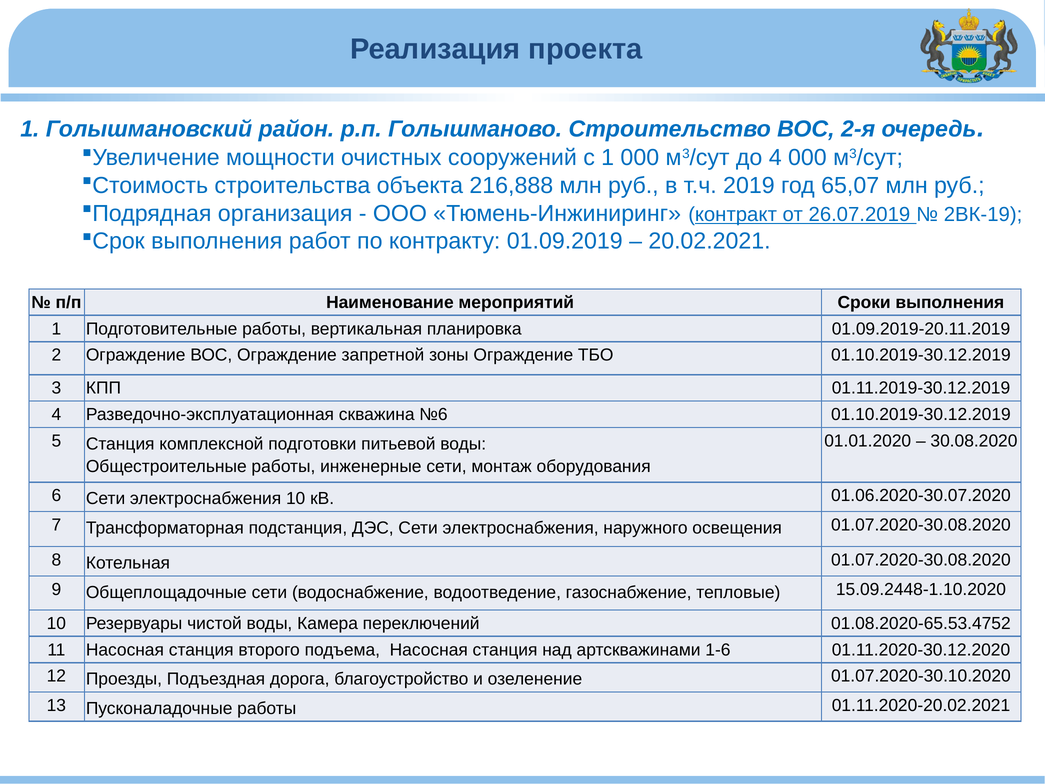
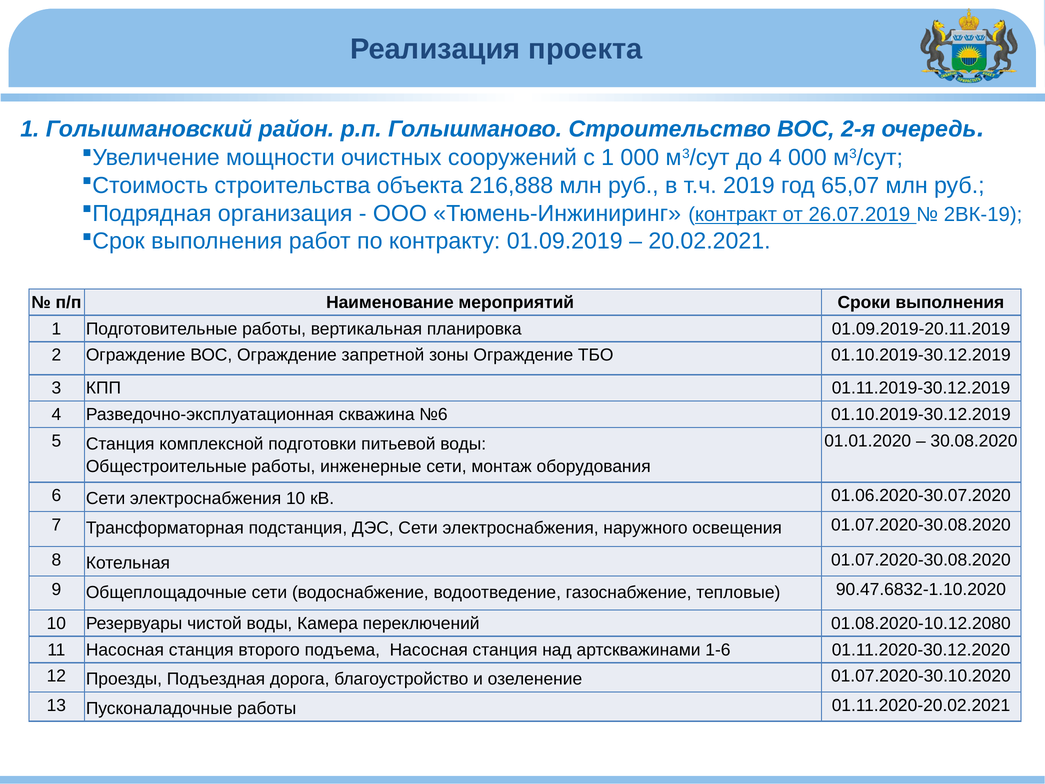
15.09.2448-1.10.2020: 15.09.2448-1.10.2020 -> 90.47.6832-1.10.2020
01.08.2020-65.53.4752: 01.08.2020-65.53.4752 -> 01.08.2020-10.12.2080
